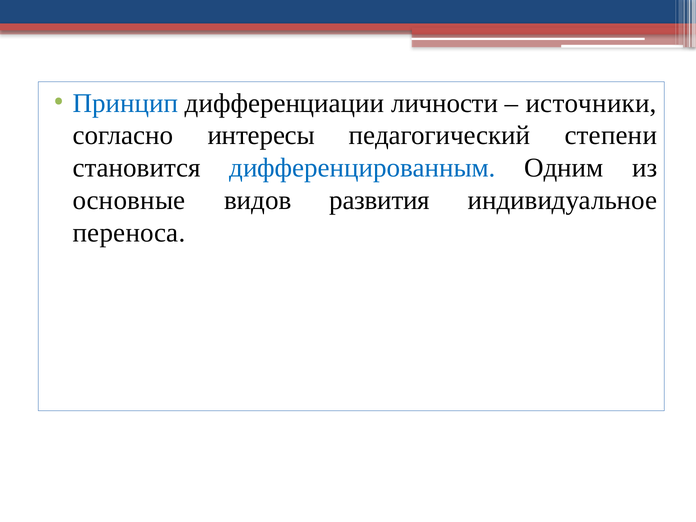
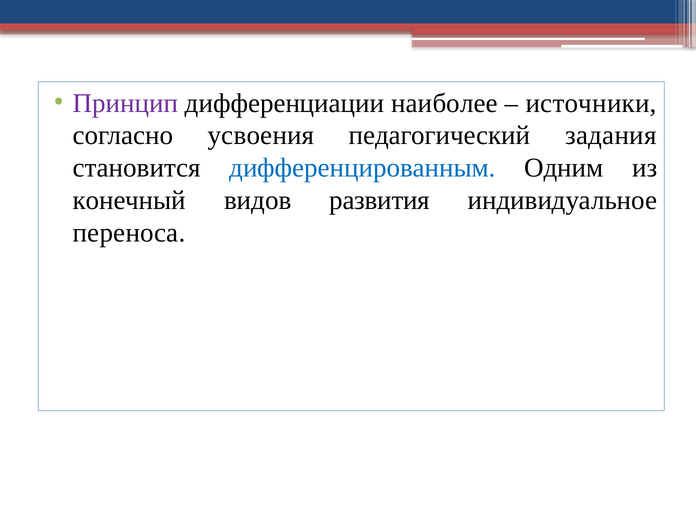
Принцип colour: blue -> purple
личности: личности -> наиболее
интересы: интересы -> усвоения
степени: степени -> задания
основные: основные -> конечный
